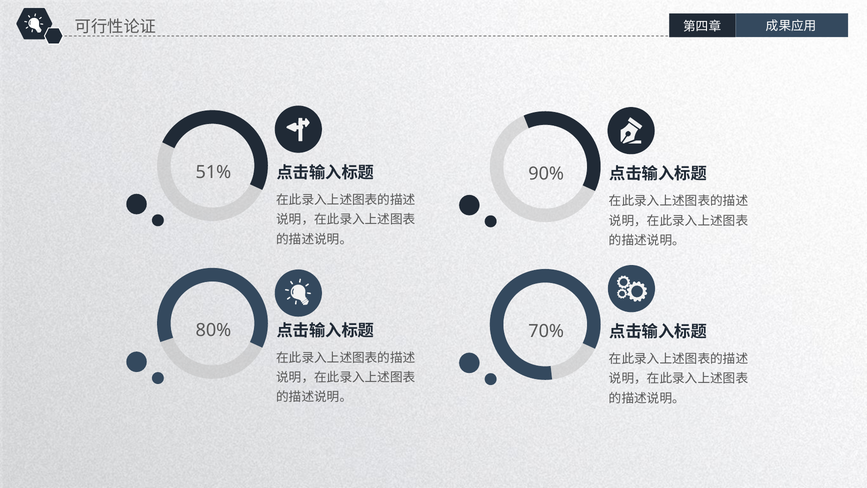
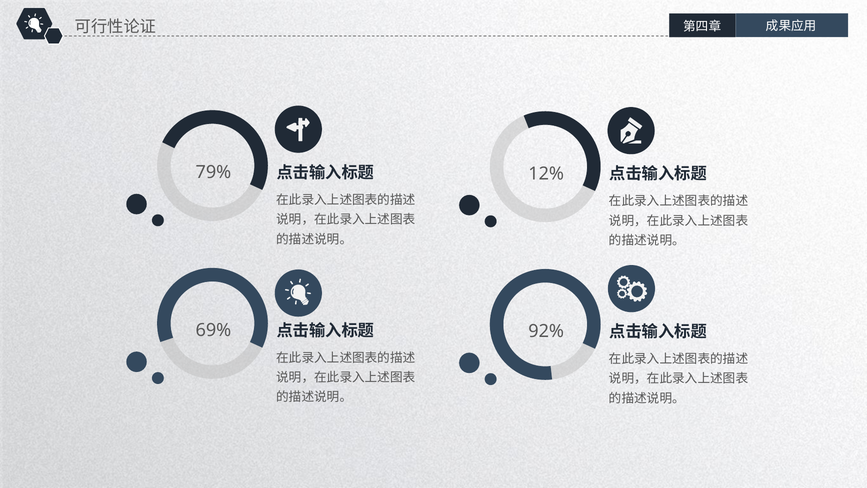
51%: 51% -> 79%
90%: 90% -> 12%
80%: 80% -> 69%
70%: 70% -> 92%
